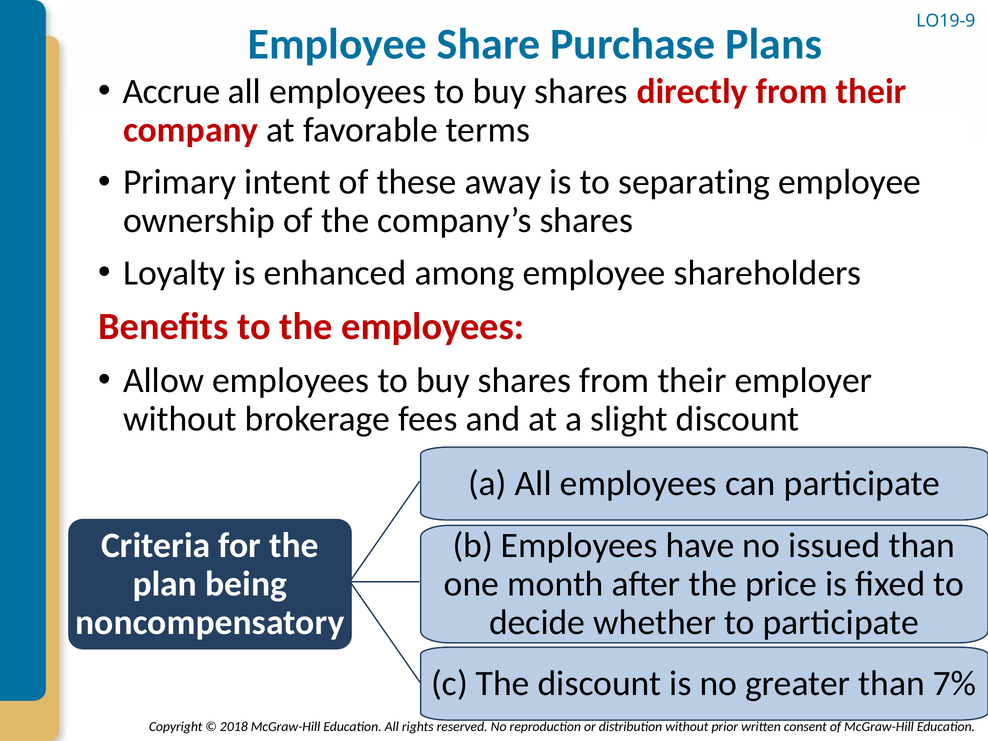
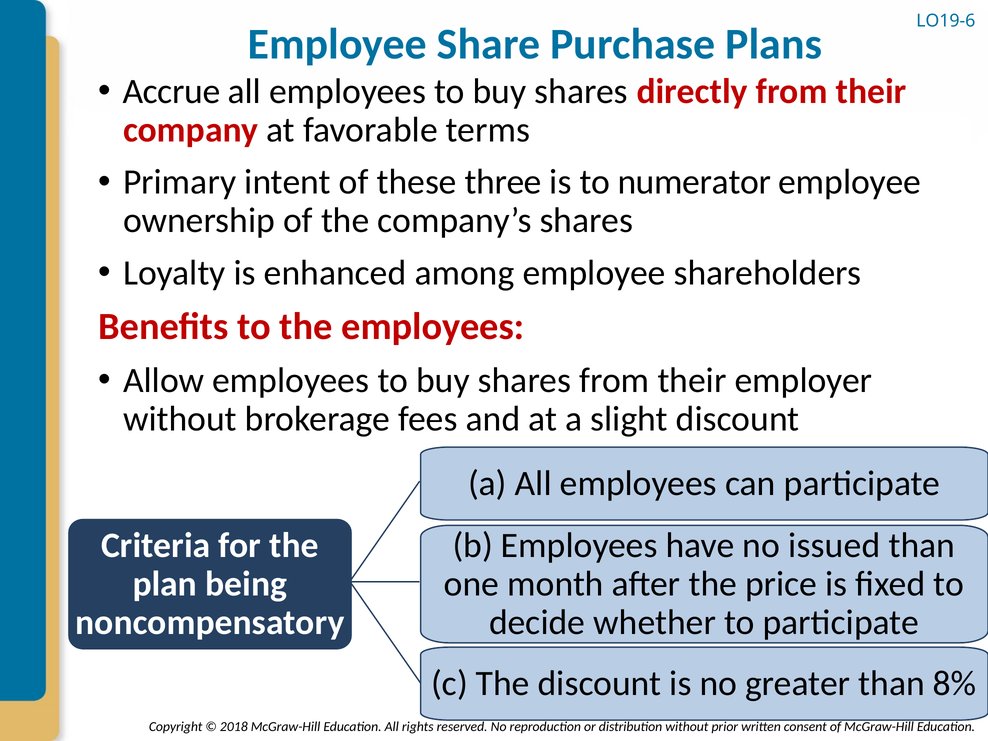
LO19-9: LO19-9 -> LO19-6
away: away -> three
separating: separating -> numerator
7%: 7% -> 8%
